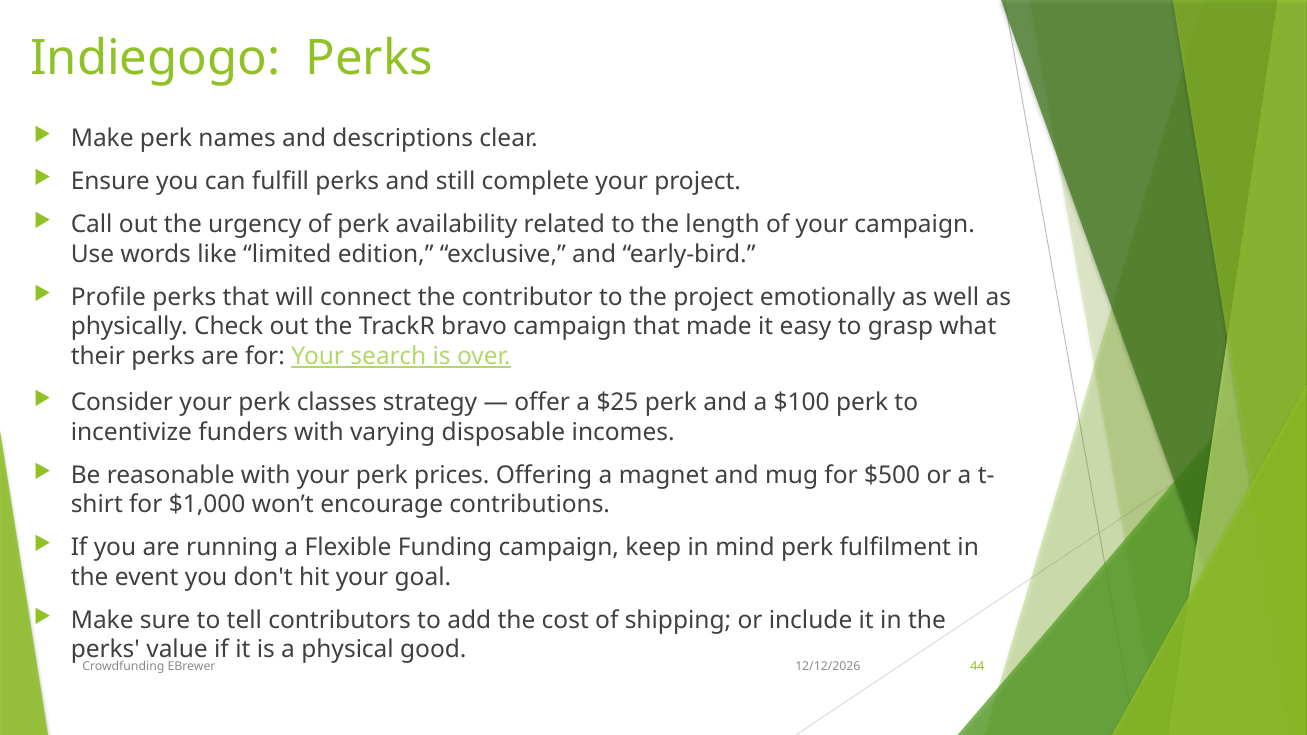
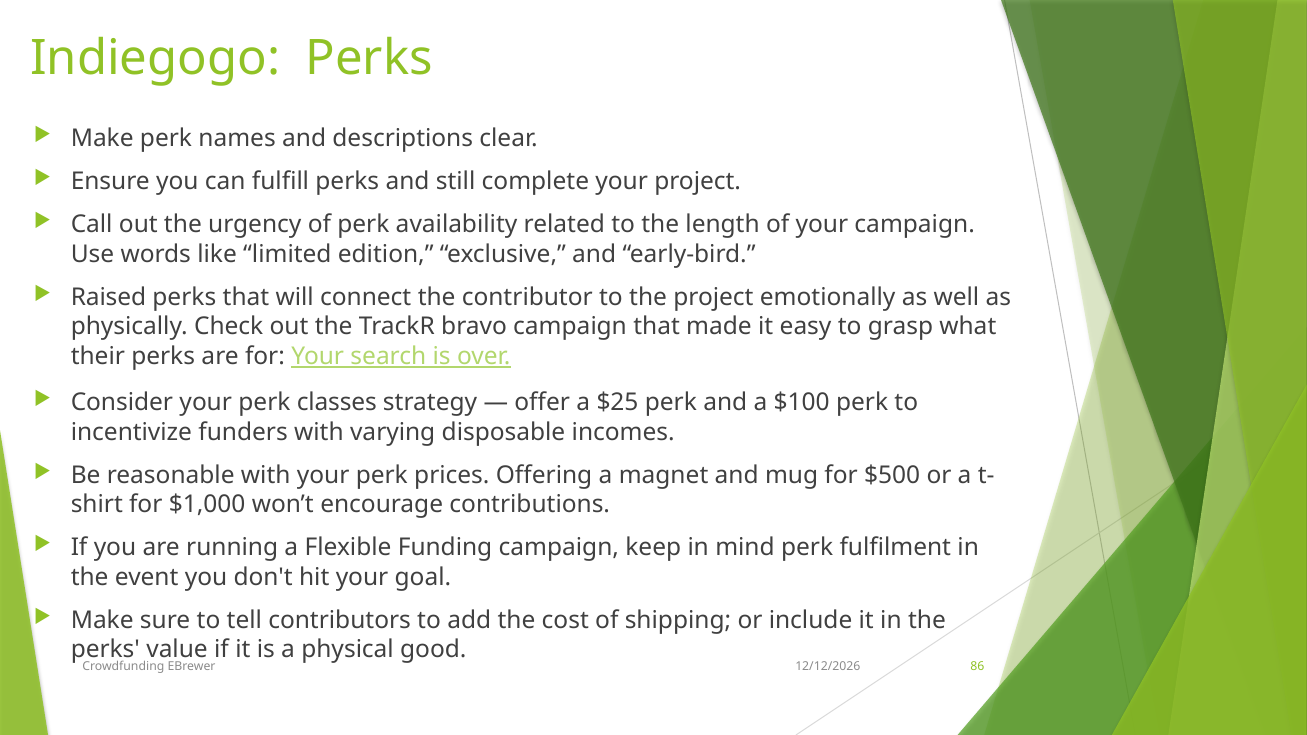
Profile: Profile -> Raised
44: 44 -> 86
